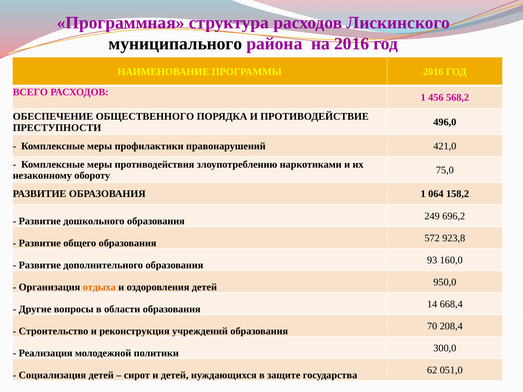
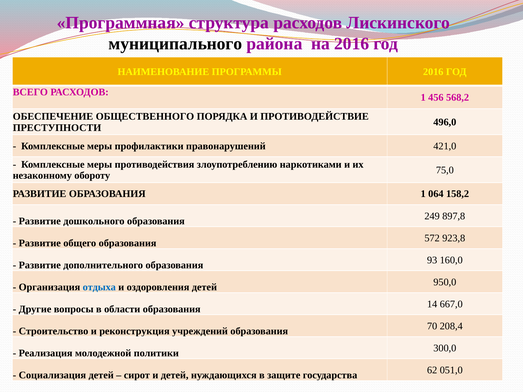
696,2: 696,2 -> 897,8
отдыха colour: orange -> blue
668,4: 668,4 -> 667,0
